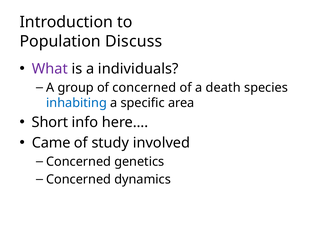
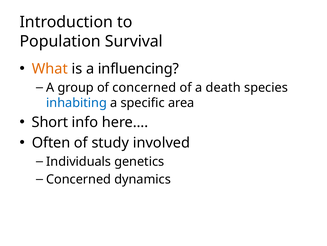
Discuss: Discuss -> Survival
What colour: purple -> orange
individuals: individuals -> influencing
Came: Came -> Often
Concerned at (79, 161): Concerned -> Individuals
